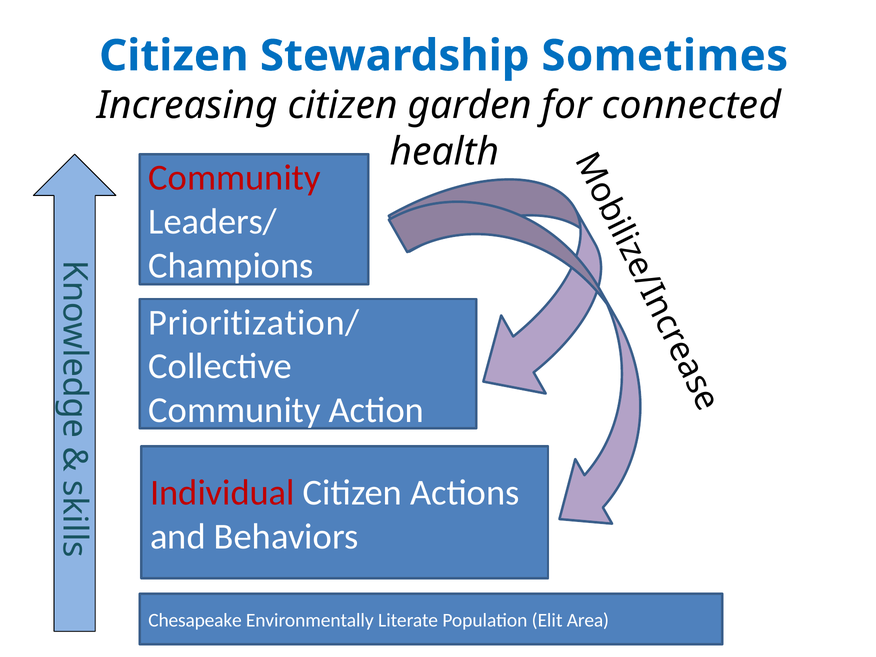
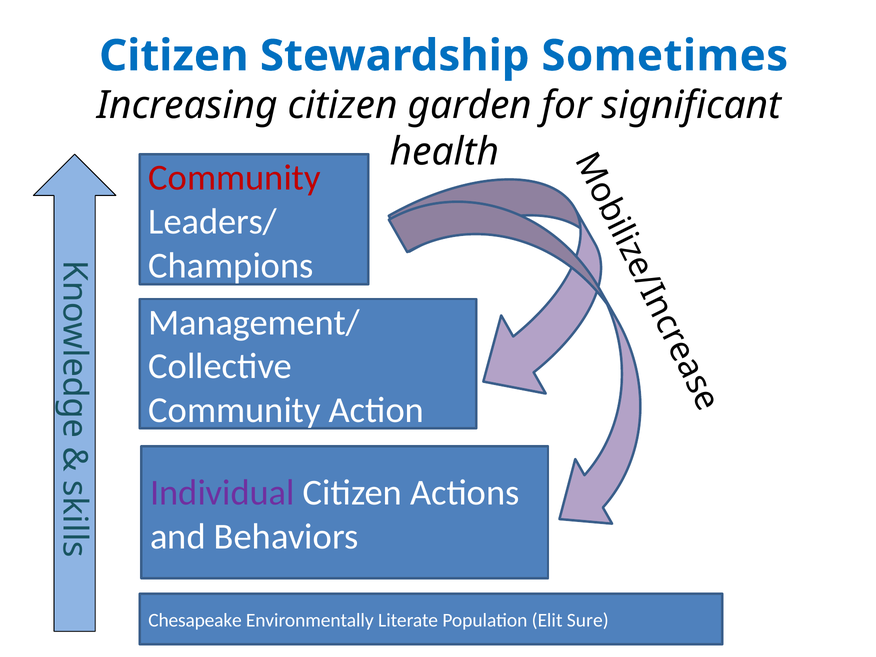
connected: connected -> significant
Prioritization/: Prioritization/ -> Management/
Individual colour: red -> purple
Area: Area -> Sure
